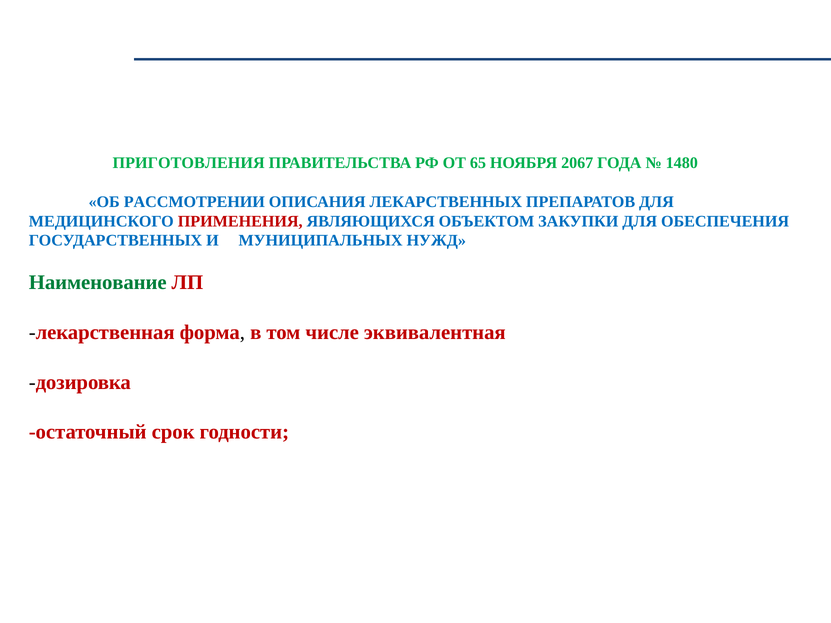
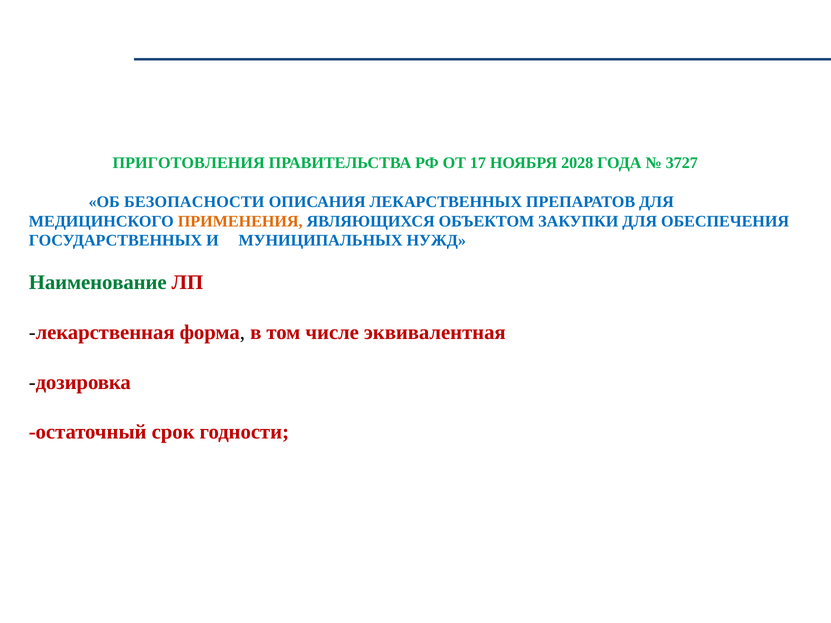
65: 65 -> 17
2067: 2067 -> 2028
1480: 1480 -> 3727
РАССМОТРЕНИИ: РАССМОТРЕНИИ -> БЕЗОПАСНОСТИ
ПРИМЕНЕНИЯ colour: red -> orange
